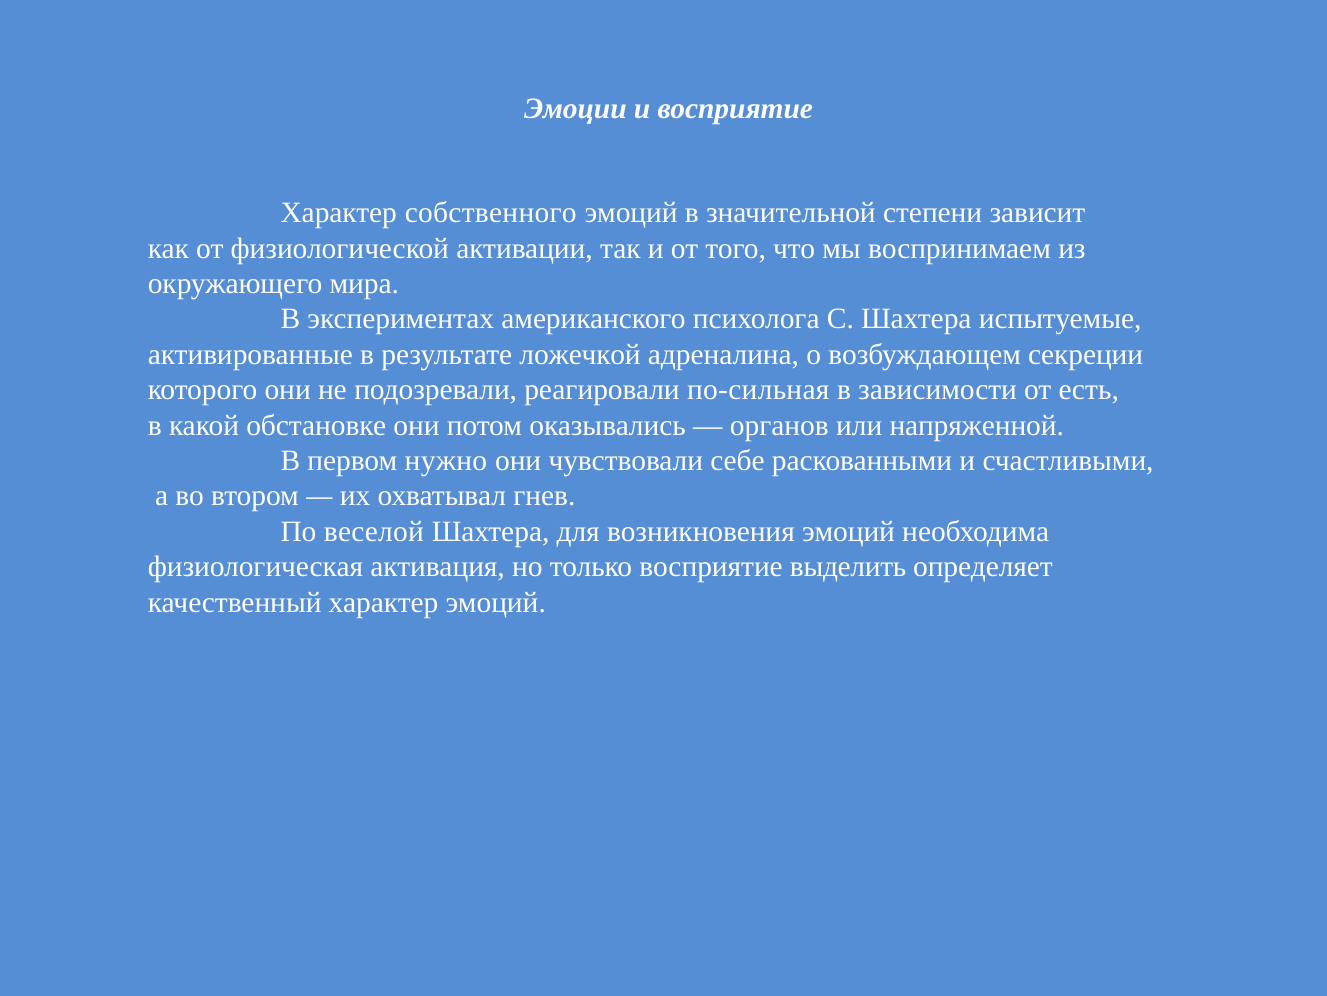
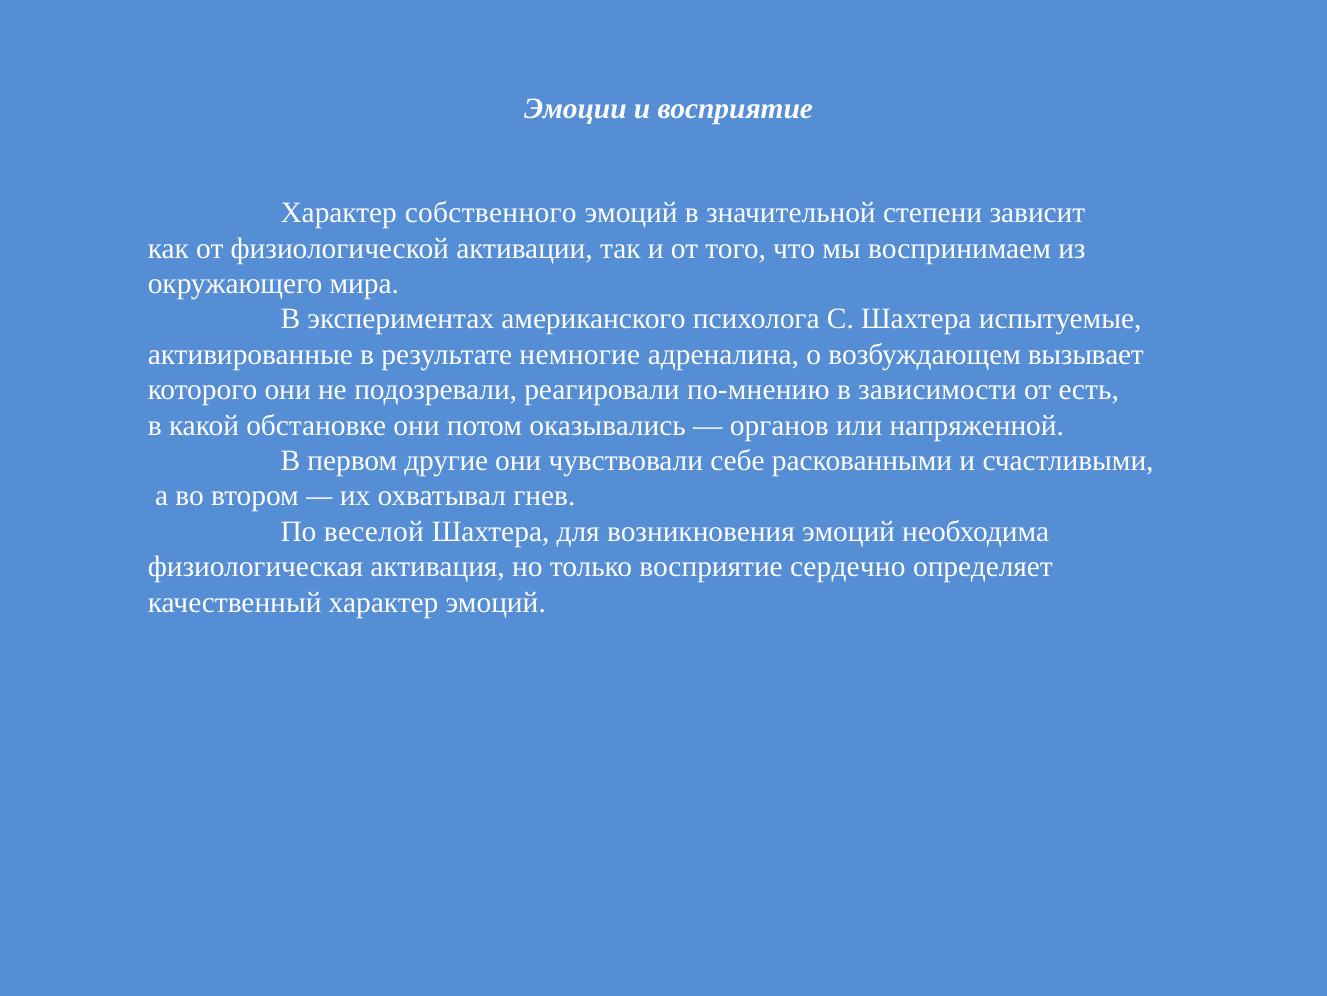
ложечкой: ложечкой -> немногие
секреции: секреции -> вызывает
по-сильная: по-сильная -> по-мнению
нужно: нужно -> другие
выделить: выделить -> сердечно
